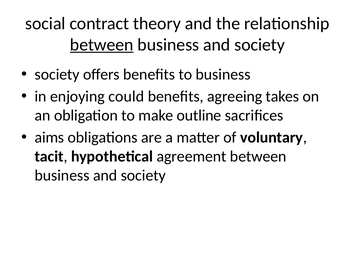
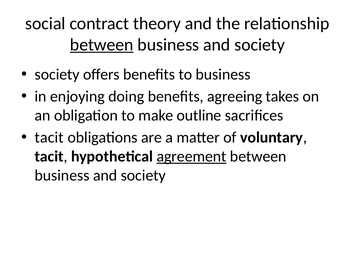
could: could -> doing
aims at (49, 138): aims -> tacit
agreement underline: none -> present
